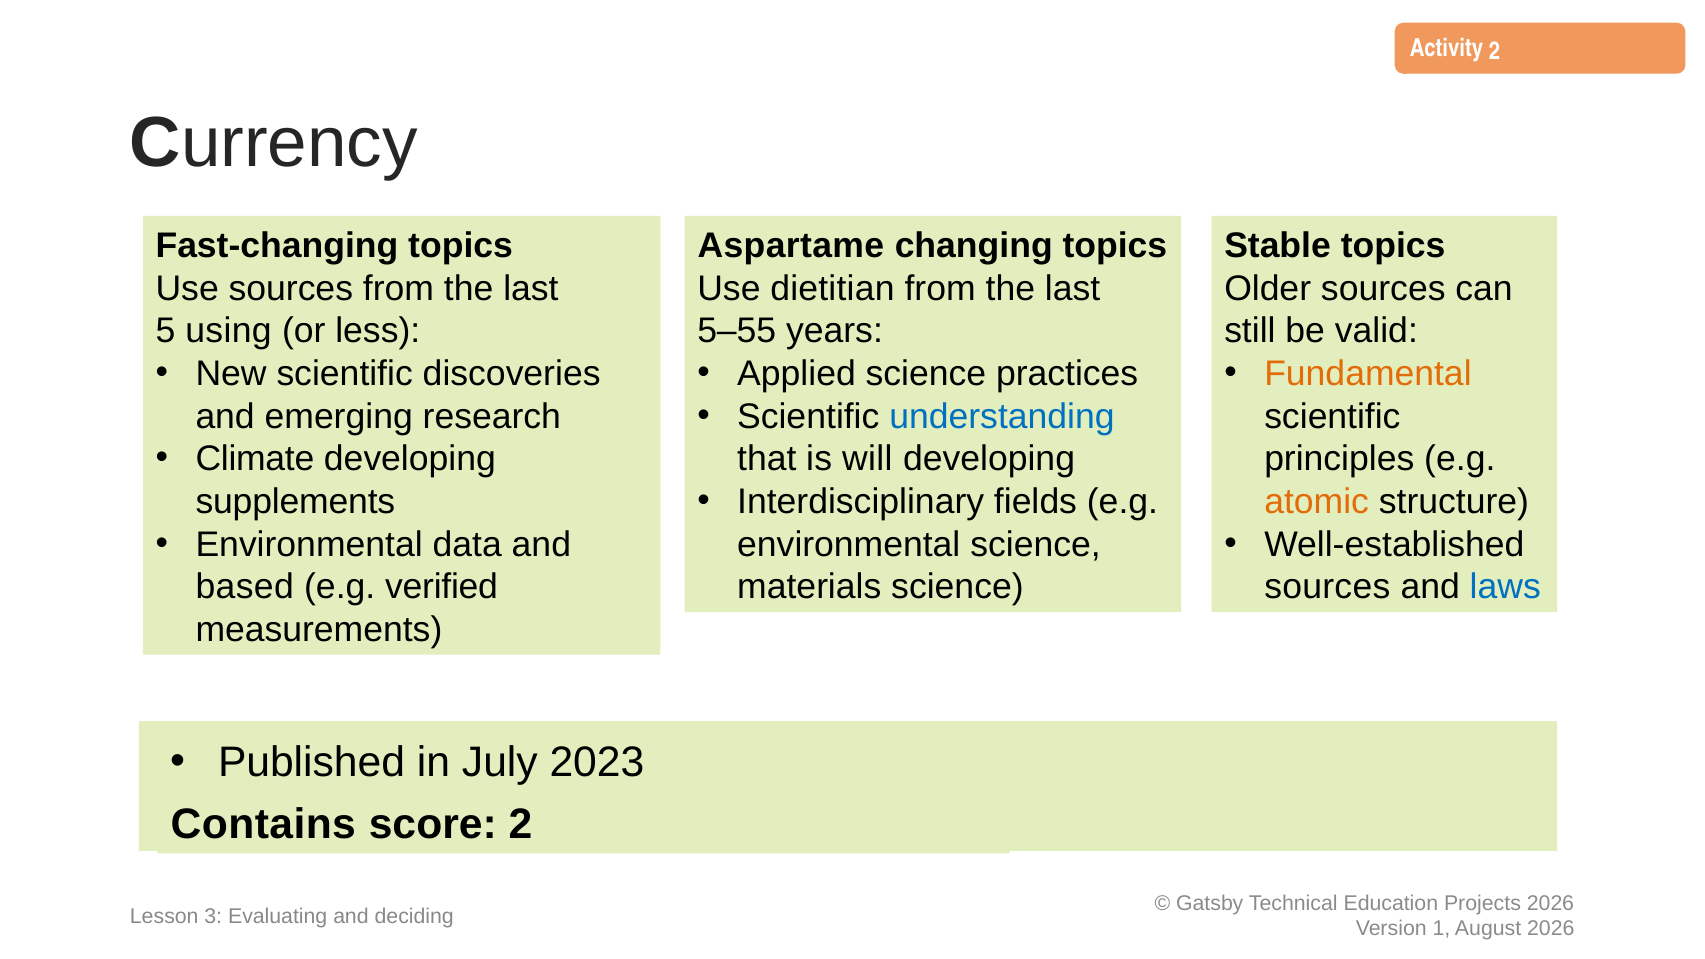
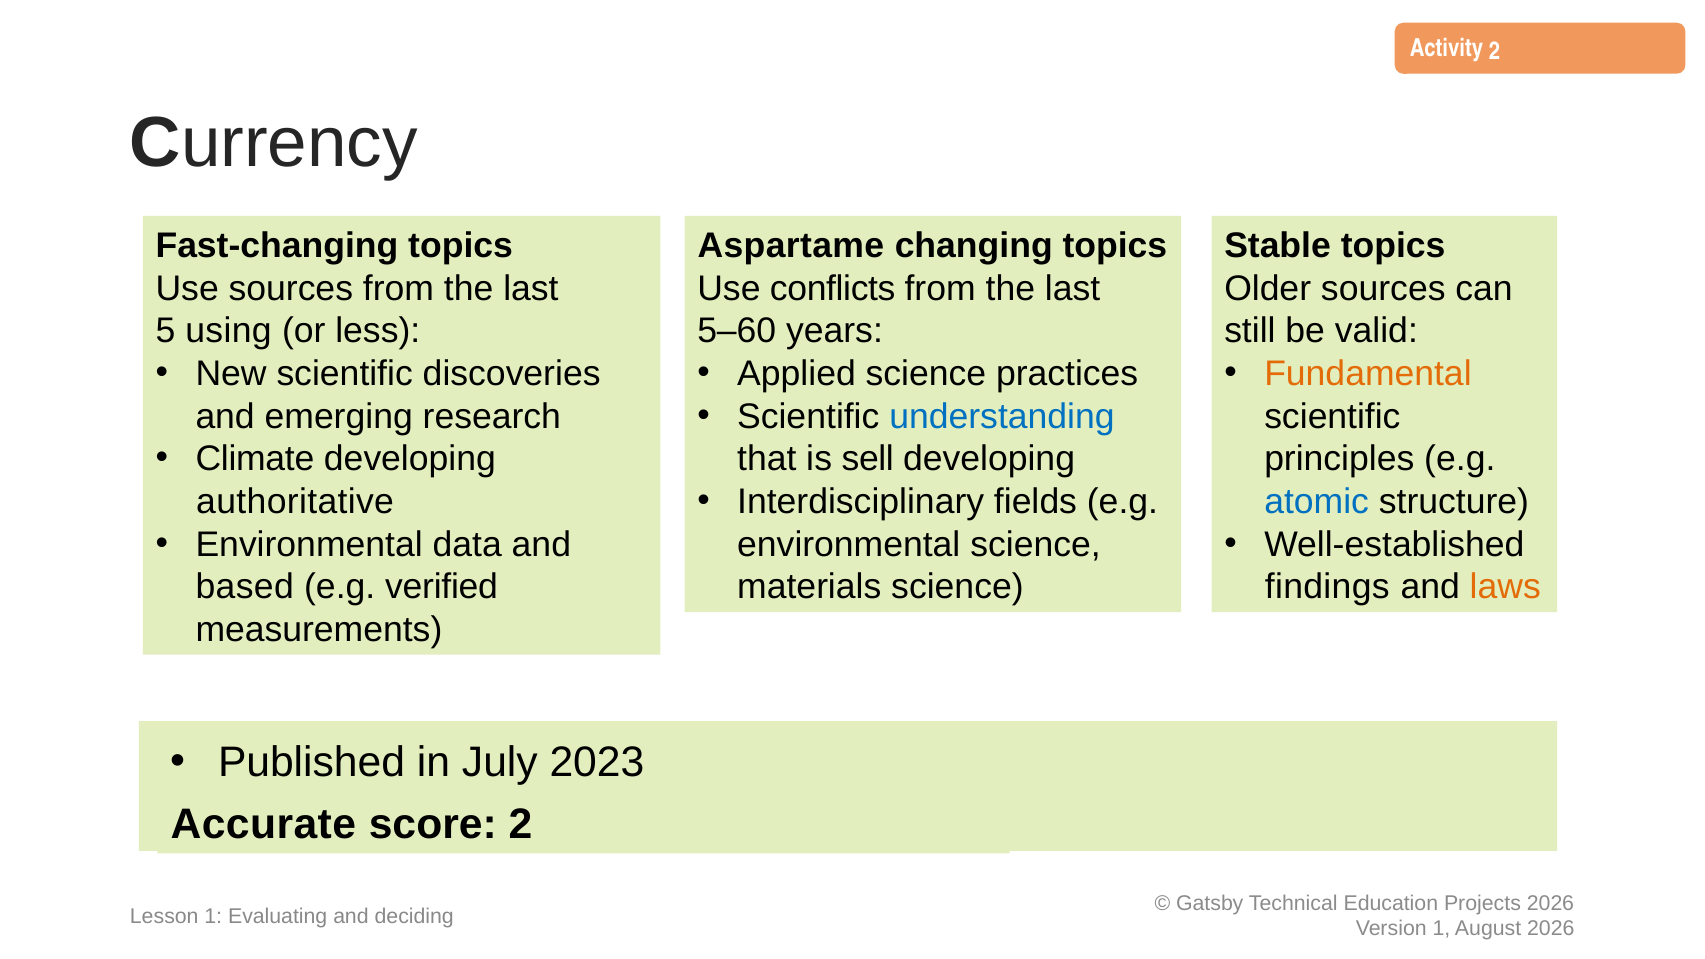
dietitian: dietitian -> conflicts
5–55: 5–55 -> 5–60
will: will -> sell
supplements: supplements -> authoritative
atomic colour: orange -> blue
sources at (1327, 587): sources -> findings
laws colour: blue -> orange
Contains: Contains -> Accurate
Lesson 3: 3 -> 1
